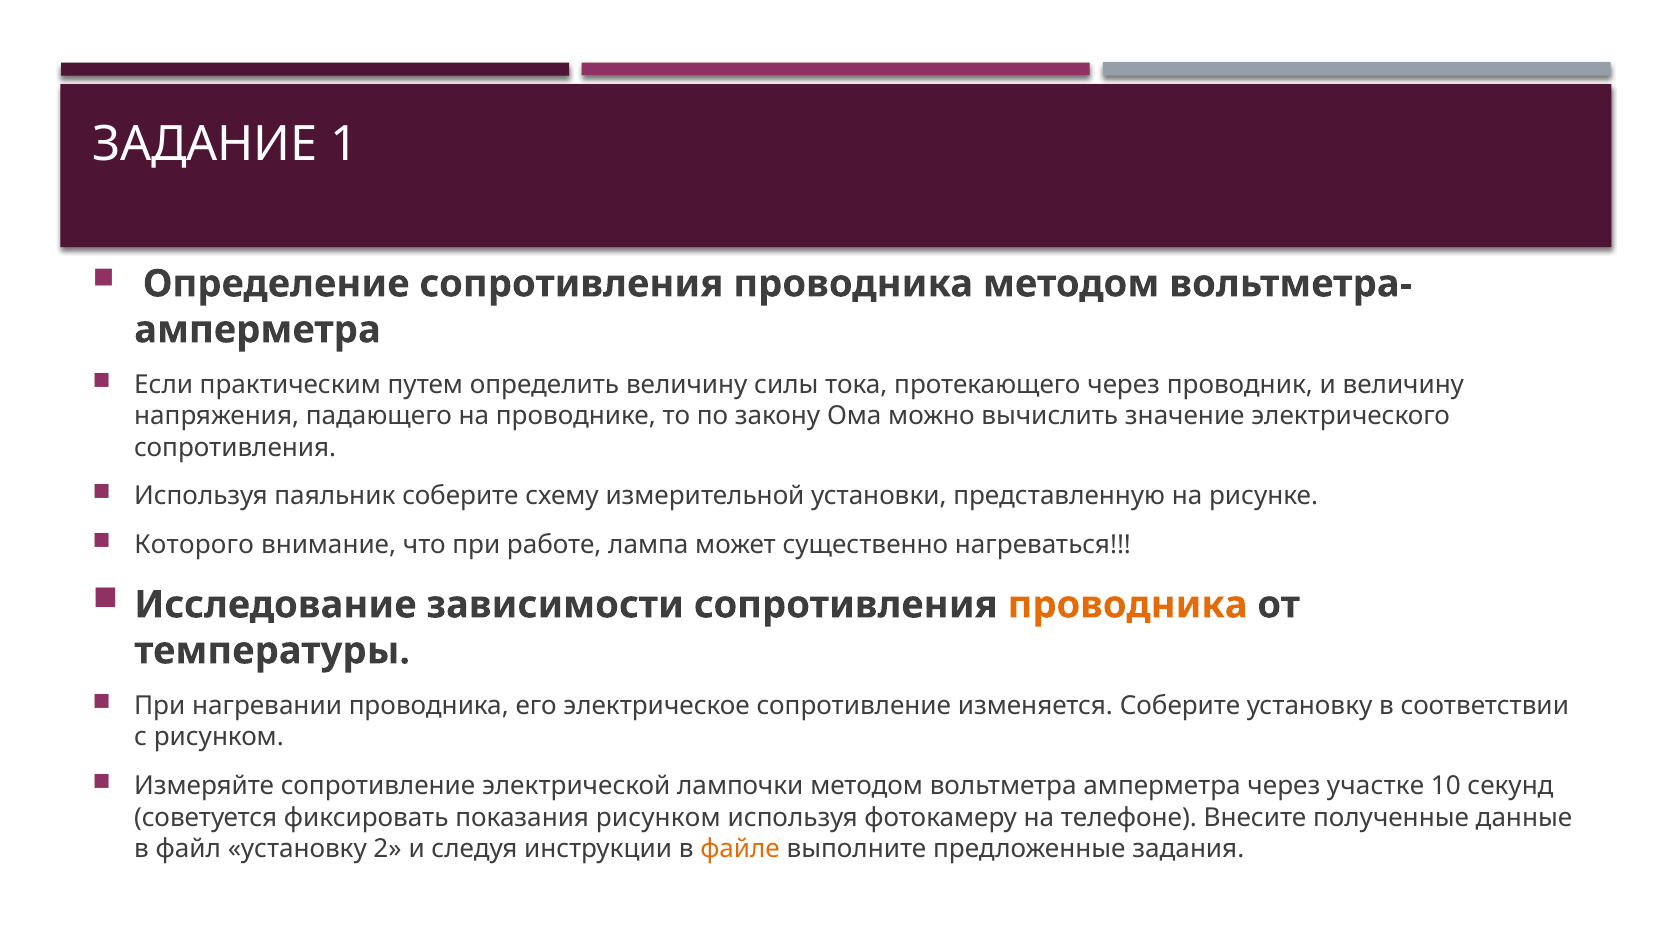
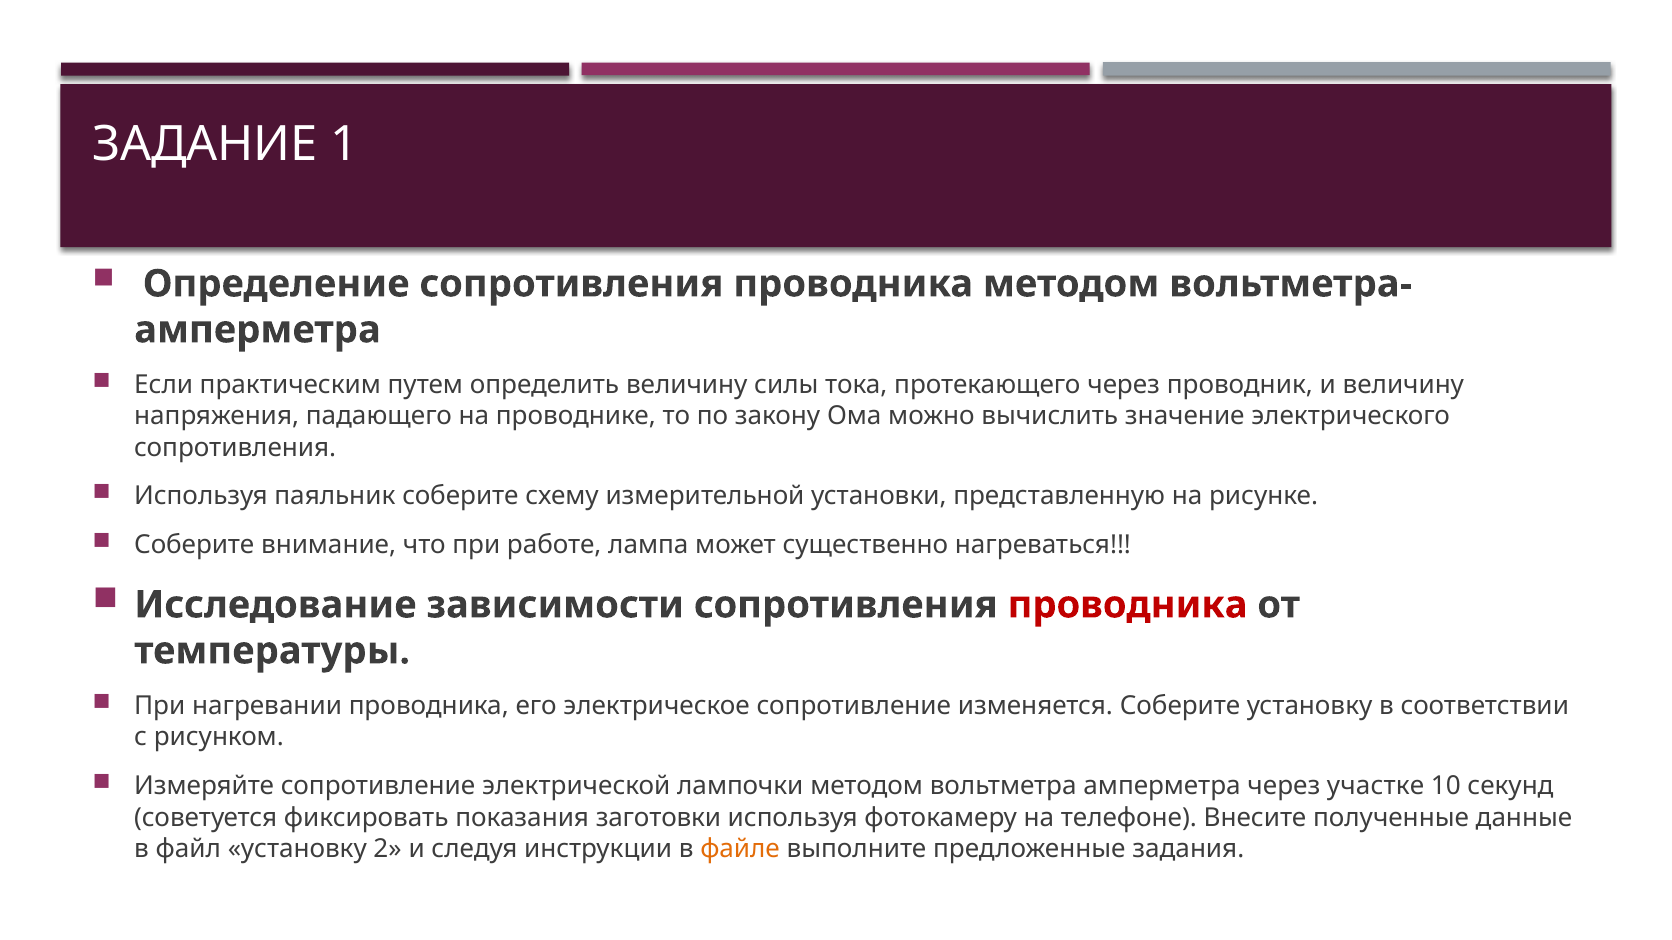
Которого at (194, 545): Которого -> Соберите
проводника at (1128, 605) colour: orange -> red
показания рисунком: рисунком -> заготовки
